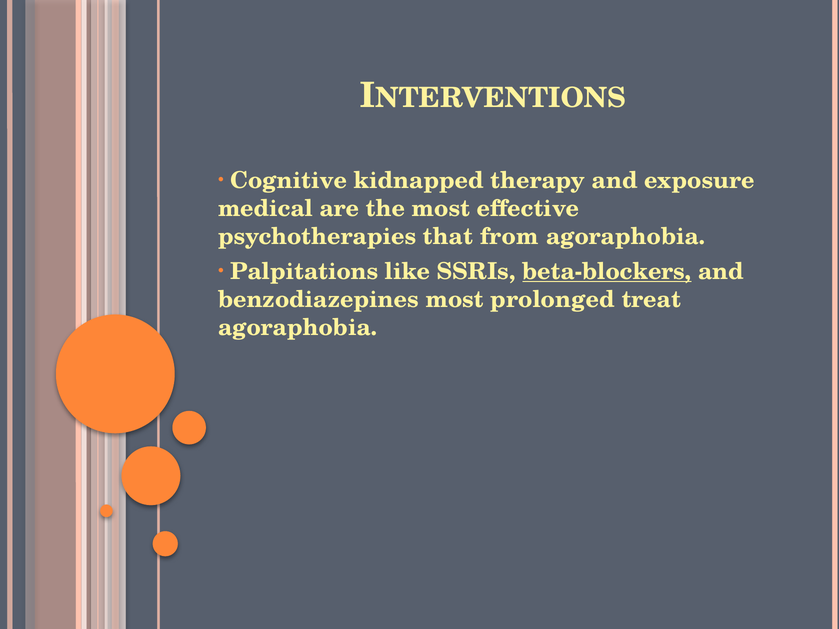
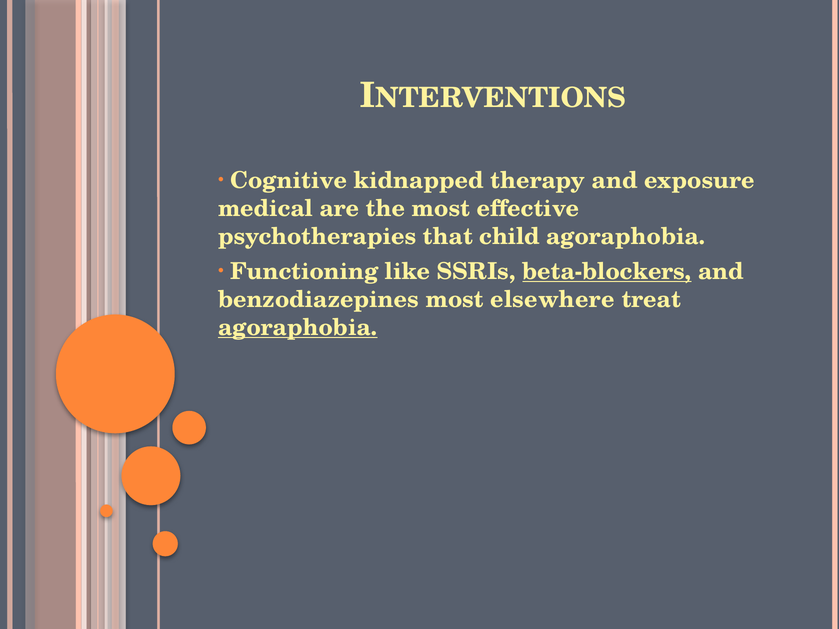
from: from -> child
Palpitations: Palpitations -> Functioning
prolonged: prolonged -> elsewhere
agoraphobia at (298, 328) underline: none -> present
